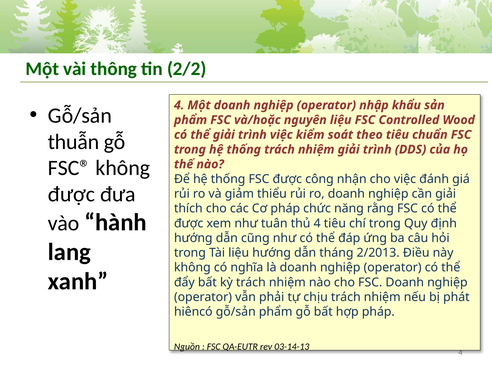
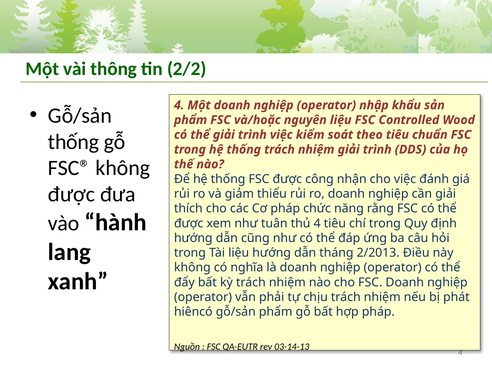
thuẫn at (74, 142): thuẫn -> thống
